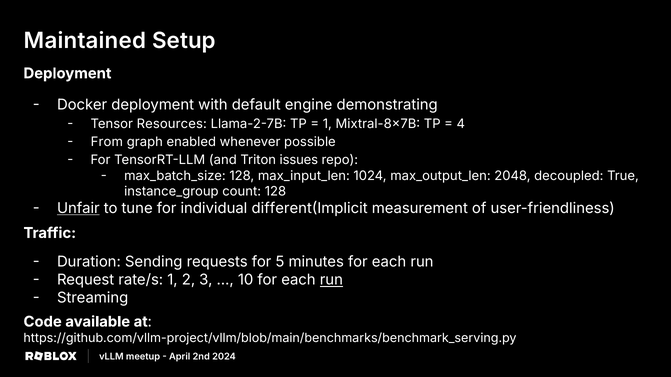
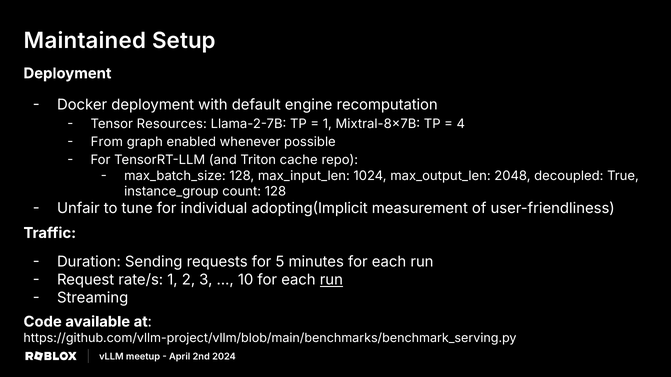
demonstrating: demonstrating -> recomputation
issues: issues -> cache
Unfair underline: present -> none
different(Implicit: different(Implicit -> adopting(Implicit
